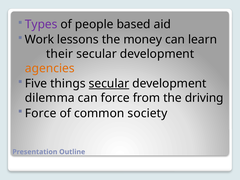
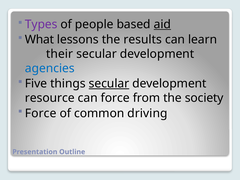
aid underline: none -> present
Work: Work -> What
money: money -> results
agencies colour: orange -> blue
dilemma: dilemma -> resource
driving: driving -> society
society: society -> driving
